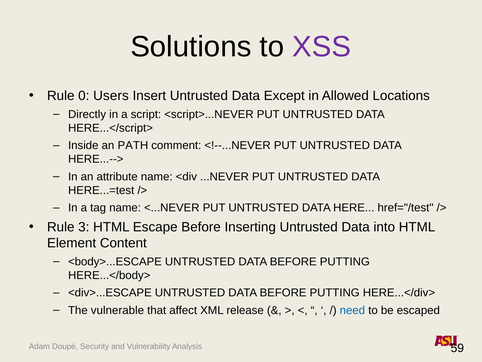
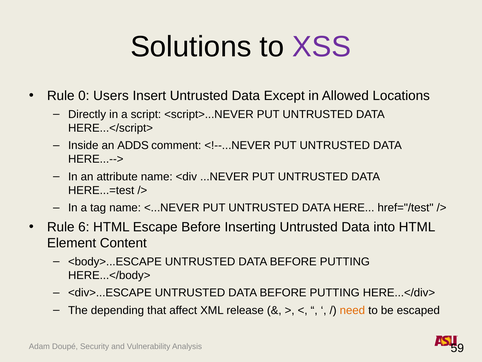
PATH: PATH -> ADDS
3: 3 -> 6
vulnerable: vulnerable -> depending
need colour: blue -> orange
